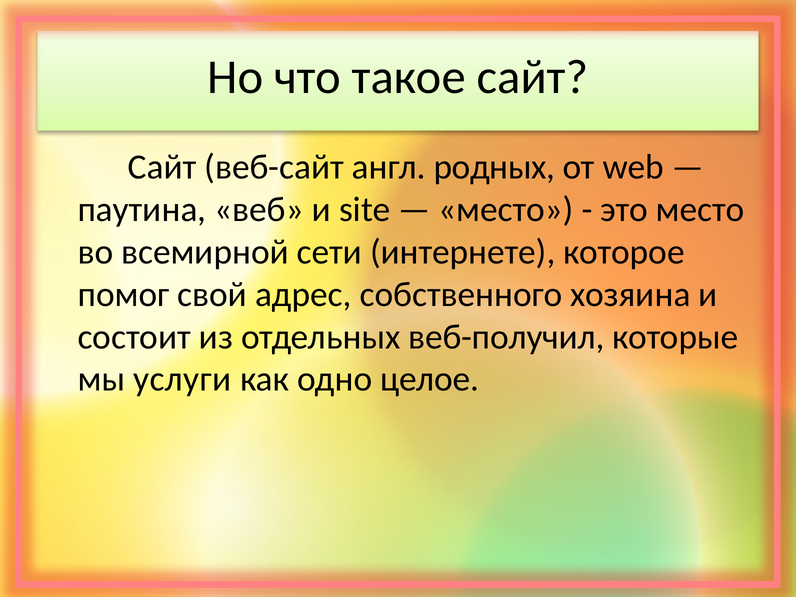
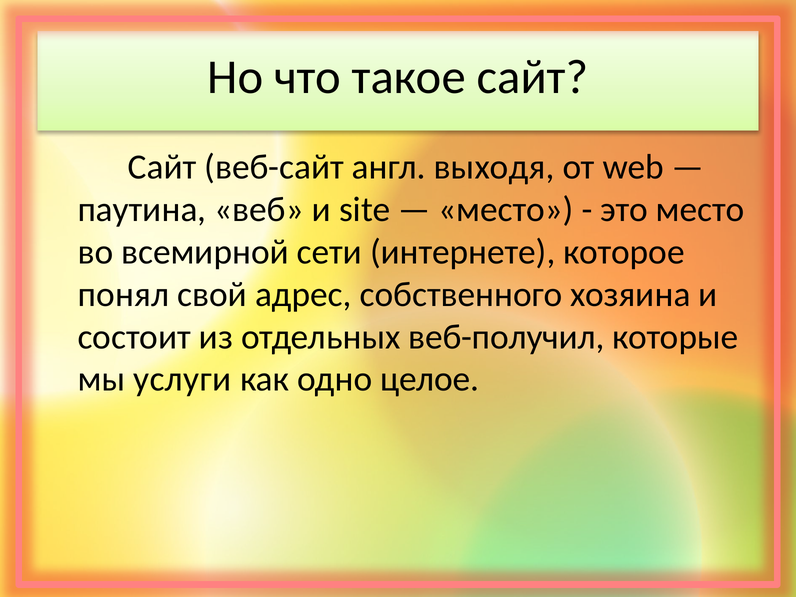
родных: родных -> выходя
помог: помог -> понял
